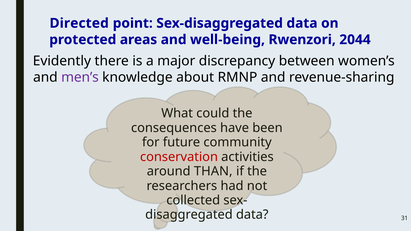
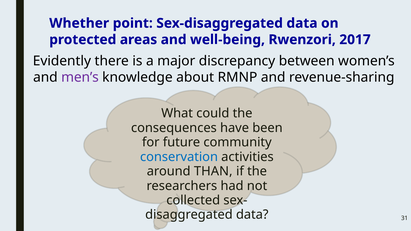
Directed: Directed -> Whether
2044: 2044 -> 2017
conservation colour: red -> blue
